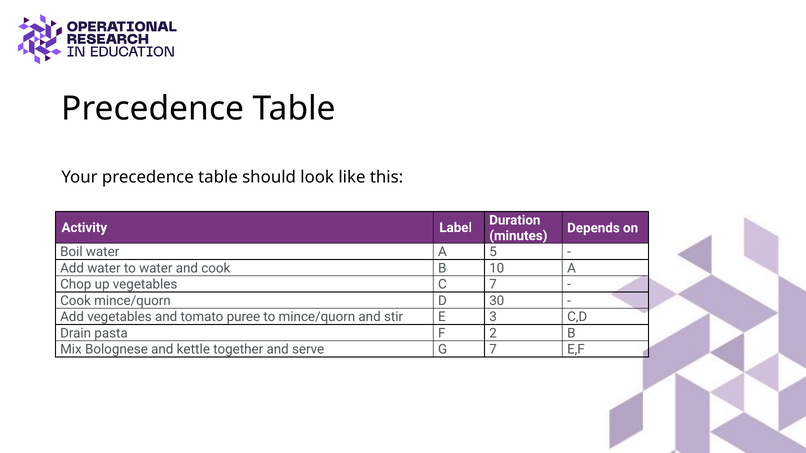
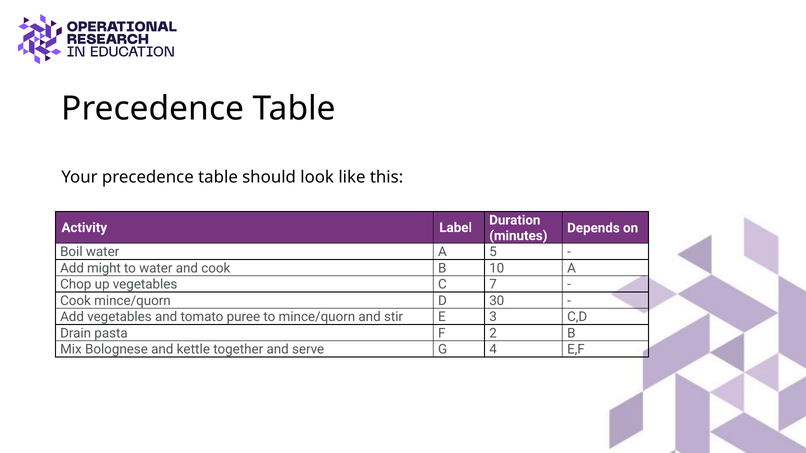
Add water: water -> might
G 7: 7 -> 4
